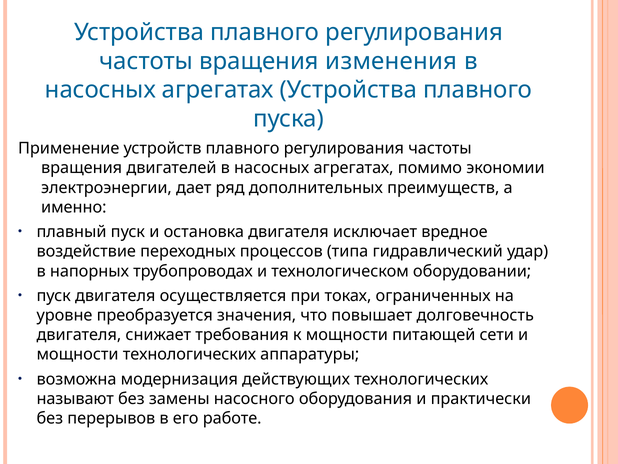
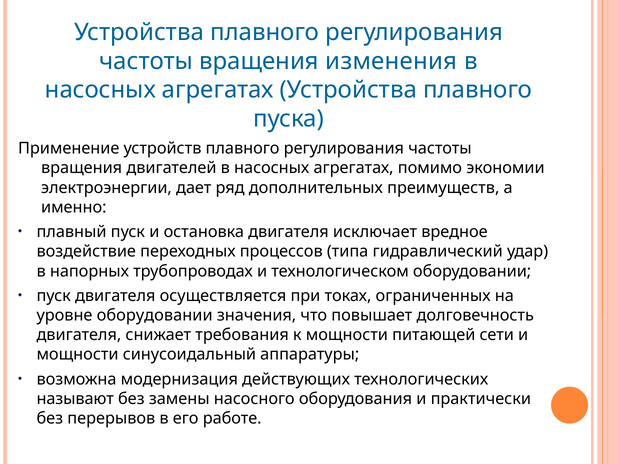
уровне преобразуется: преобразуется -> оборудовании
мощности технологических: технологических -> синусоидальный
